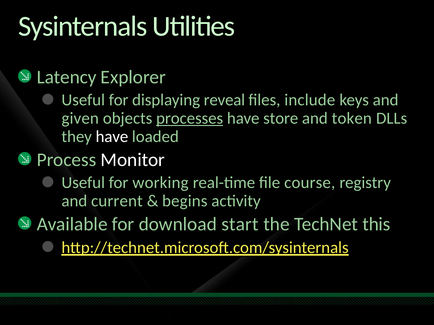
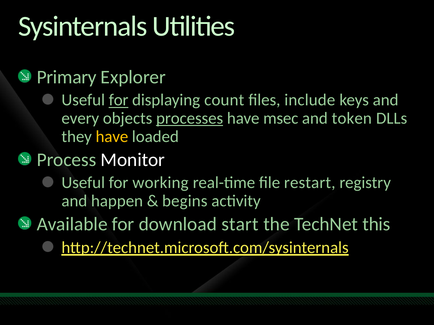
Latency: Latency -> Primary
for at (119, 100) underline: none -> present
reveal: reveal -> count
given: given -> every
store: store -> msec
have at (112, 137) colour: white -> yellow
course: course -> restart
current: current -> happen
